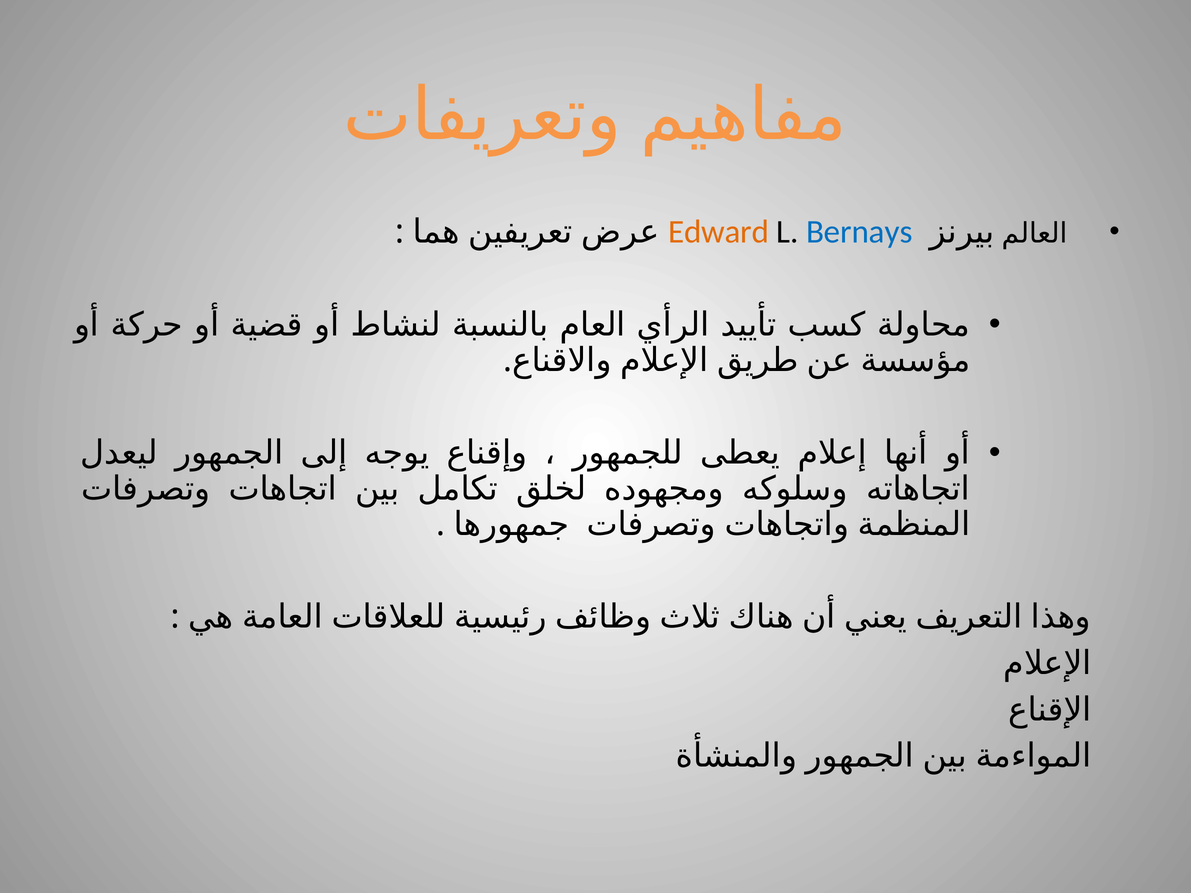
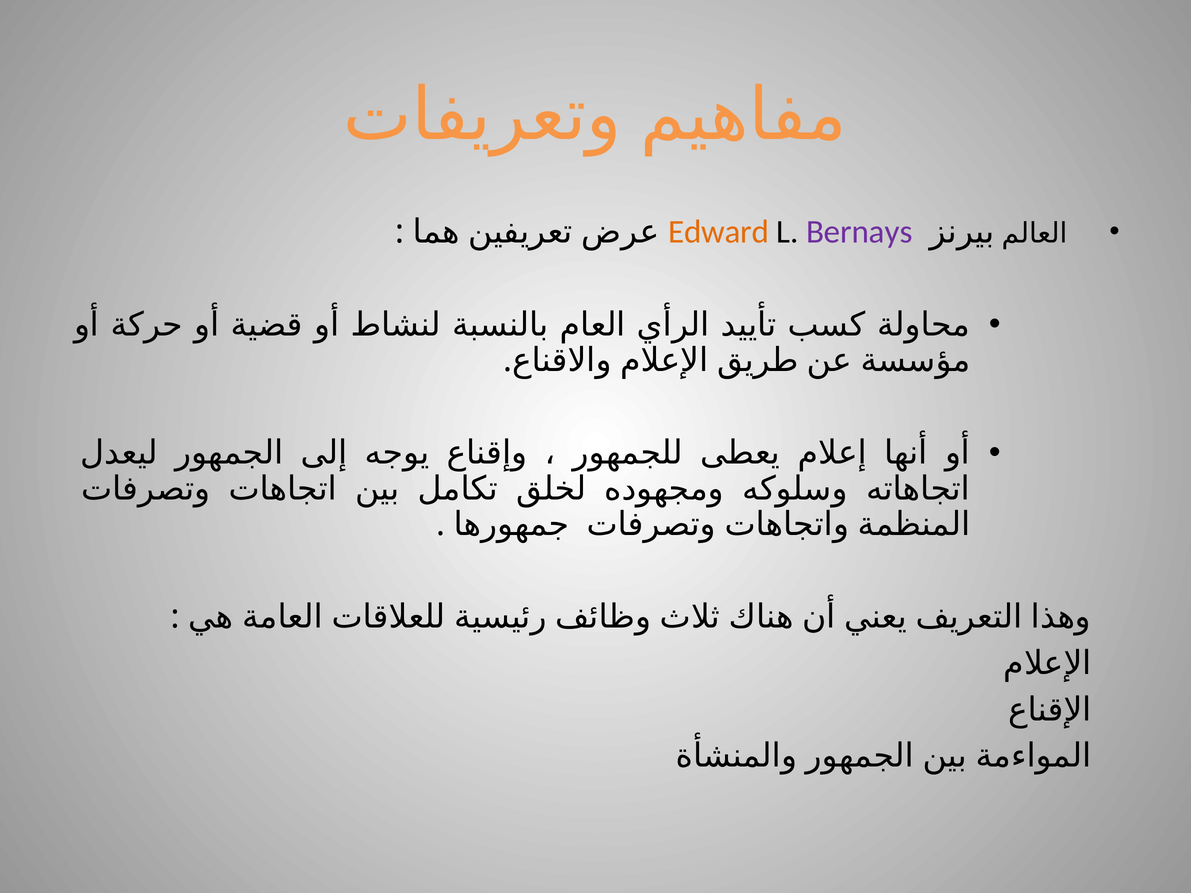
Bernays colour: blue -> purple
